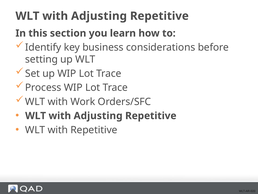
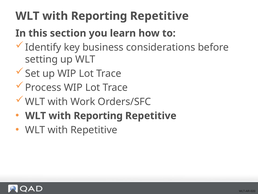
Adjusting at (99, 16): Adjusting -> Reporting
Adjusting at (98, 116): Adjusting -> Reporting
